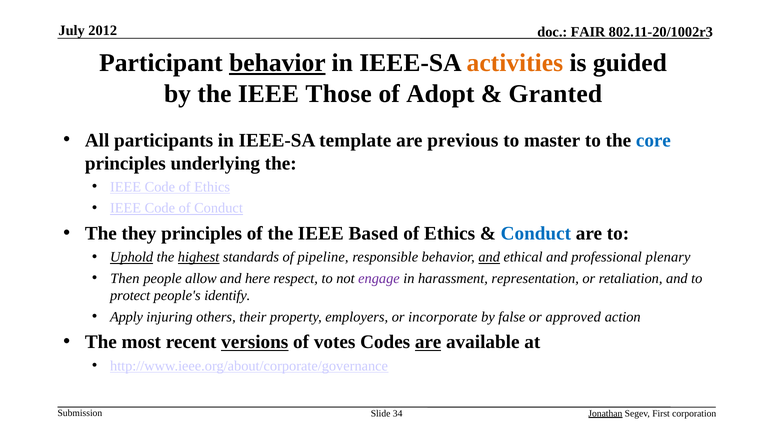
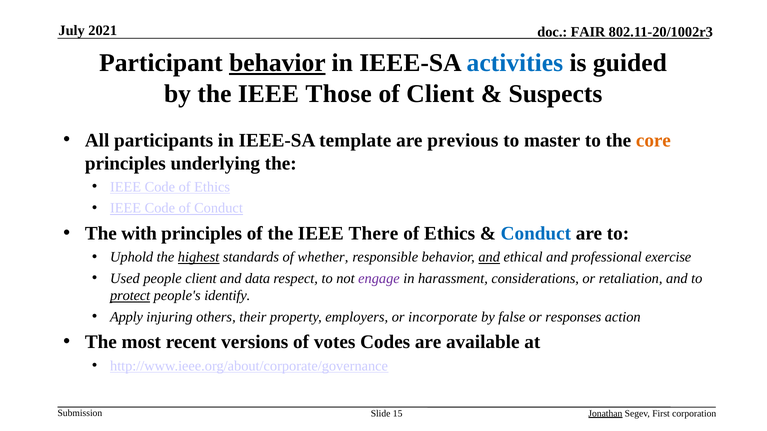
2012: 2012 -> 2021
activities colour: orange -> blue
of Adopt: Adopt -> Client
Granted: Granted -> Suspects
core colour: blue -> orange
they: they -> with
Based: Based -> There
Uphold underline: present -> none
pipeline: pipeline -> whether
plenary: plenary -> exercise
Then: Then -> Used
people allow: allow -> client
here: here -> data
representation: representation -> considerations
protect underline: none -> present
approved: approved -> responses
versions underline: present -> none
are at (428, 342) underline: present -> none
34: 34 -> 15
